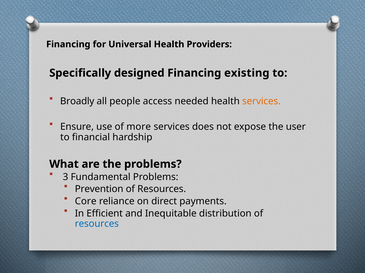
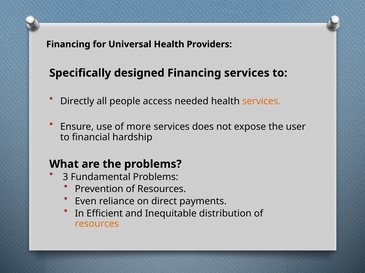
Financing existing: existing -> services
Broadly: Broadly -> Directly
Core: Core -> Even
resources at (97, 224) colour: blue -> orange
